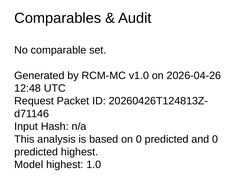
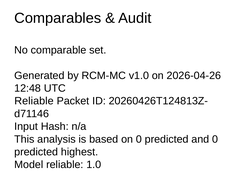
Request at (34, 101): Request -> Reliable
Model highest: highest -> reliable
